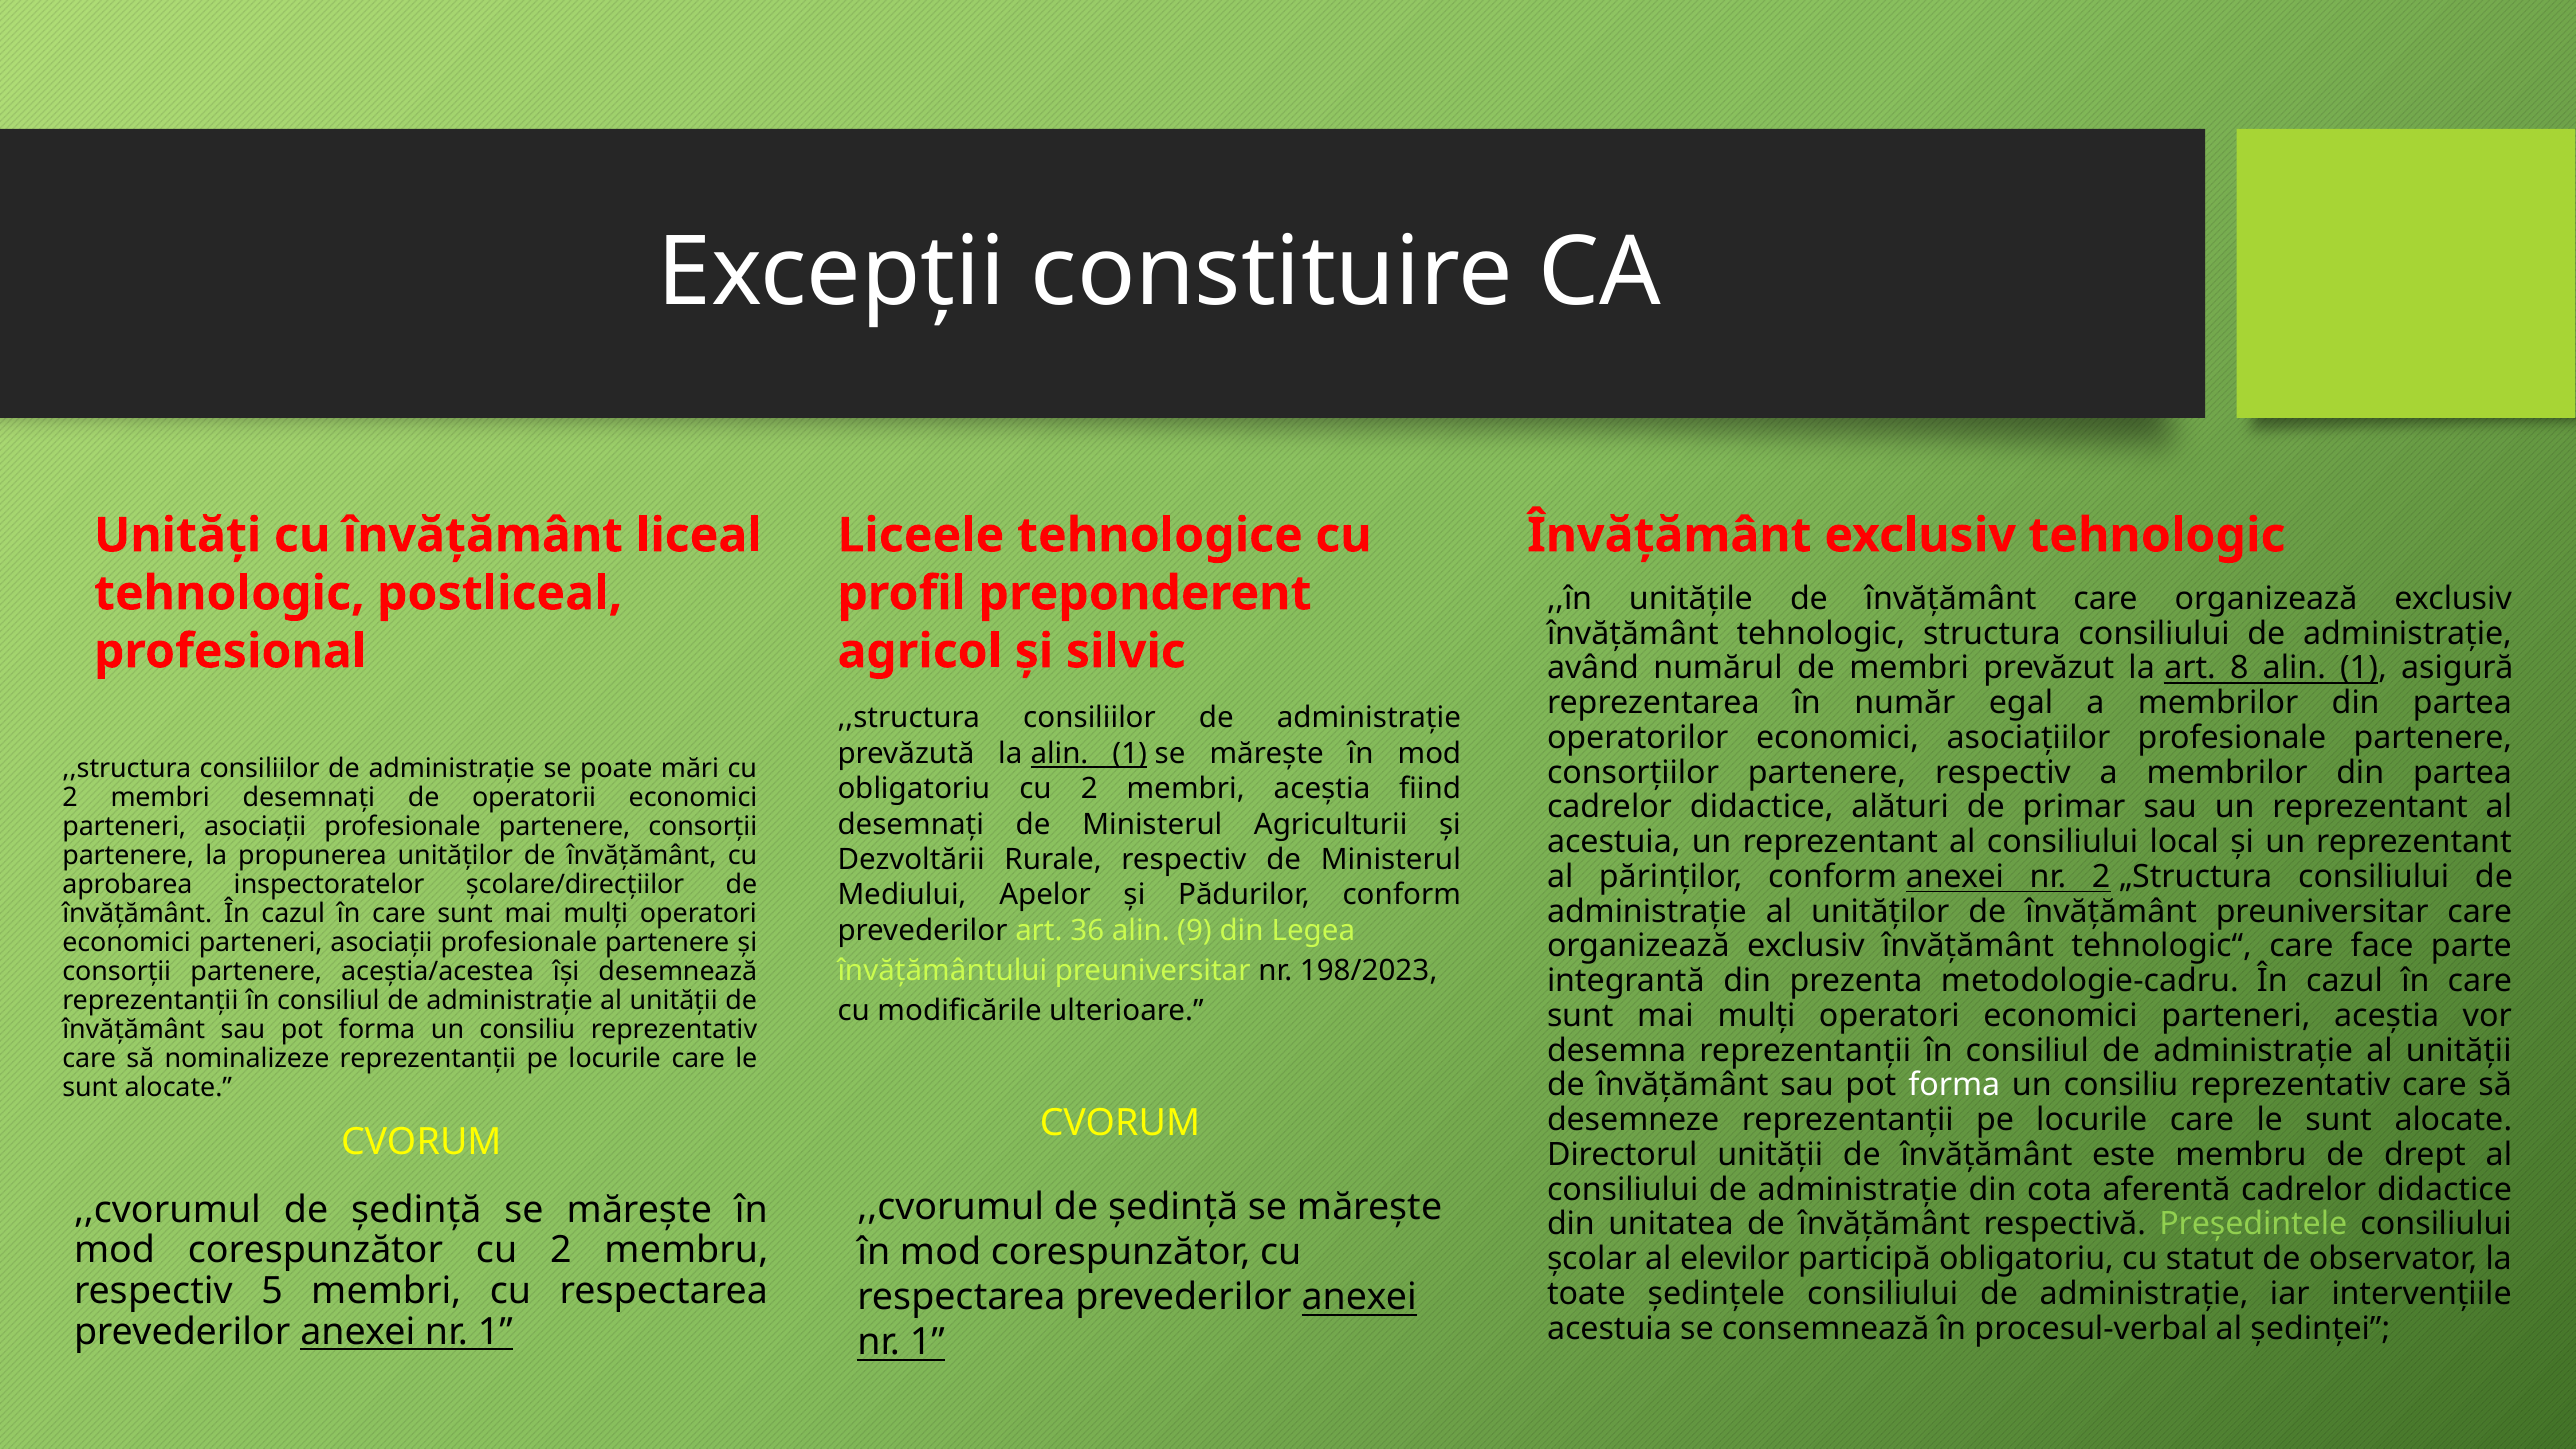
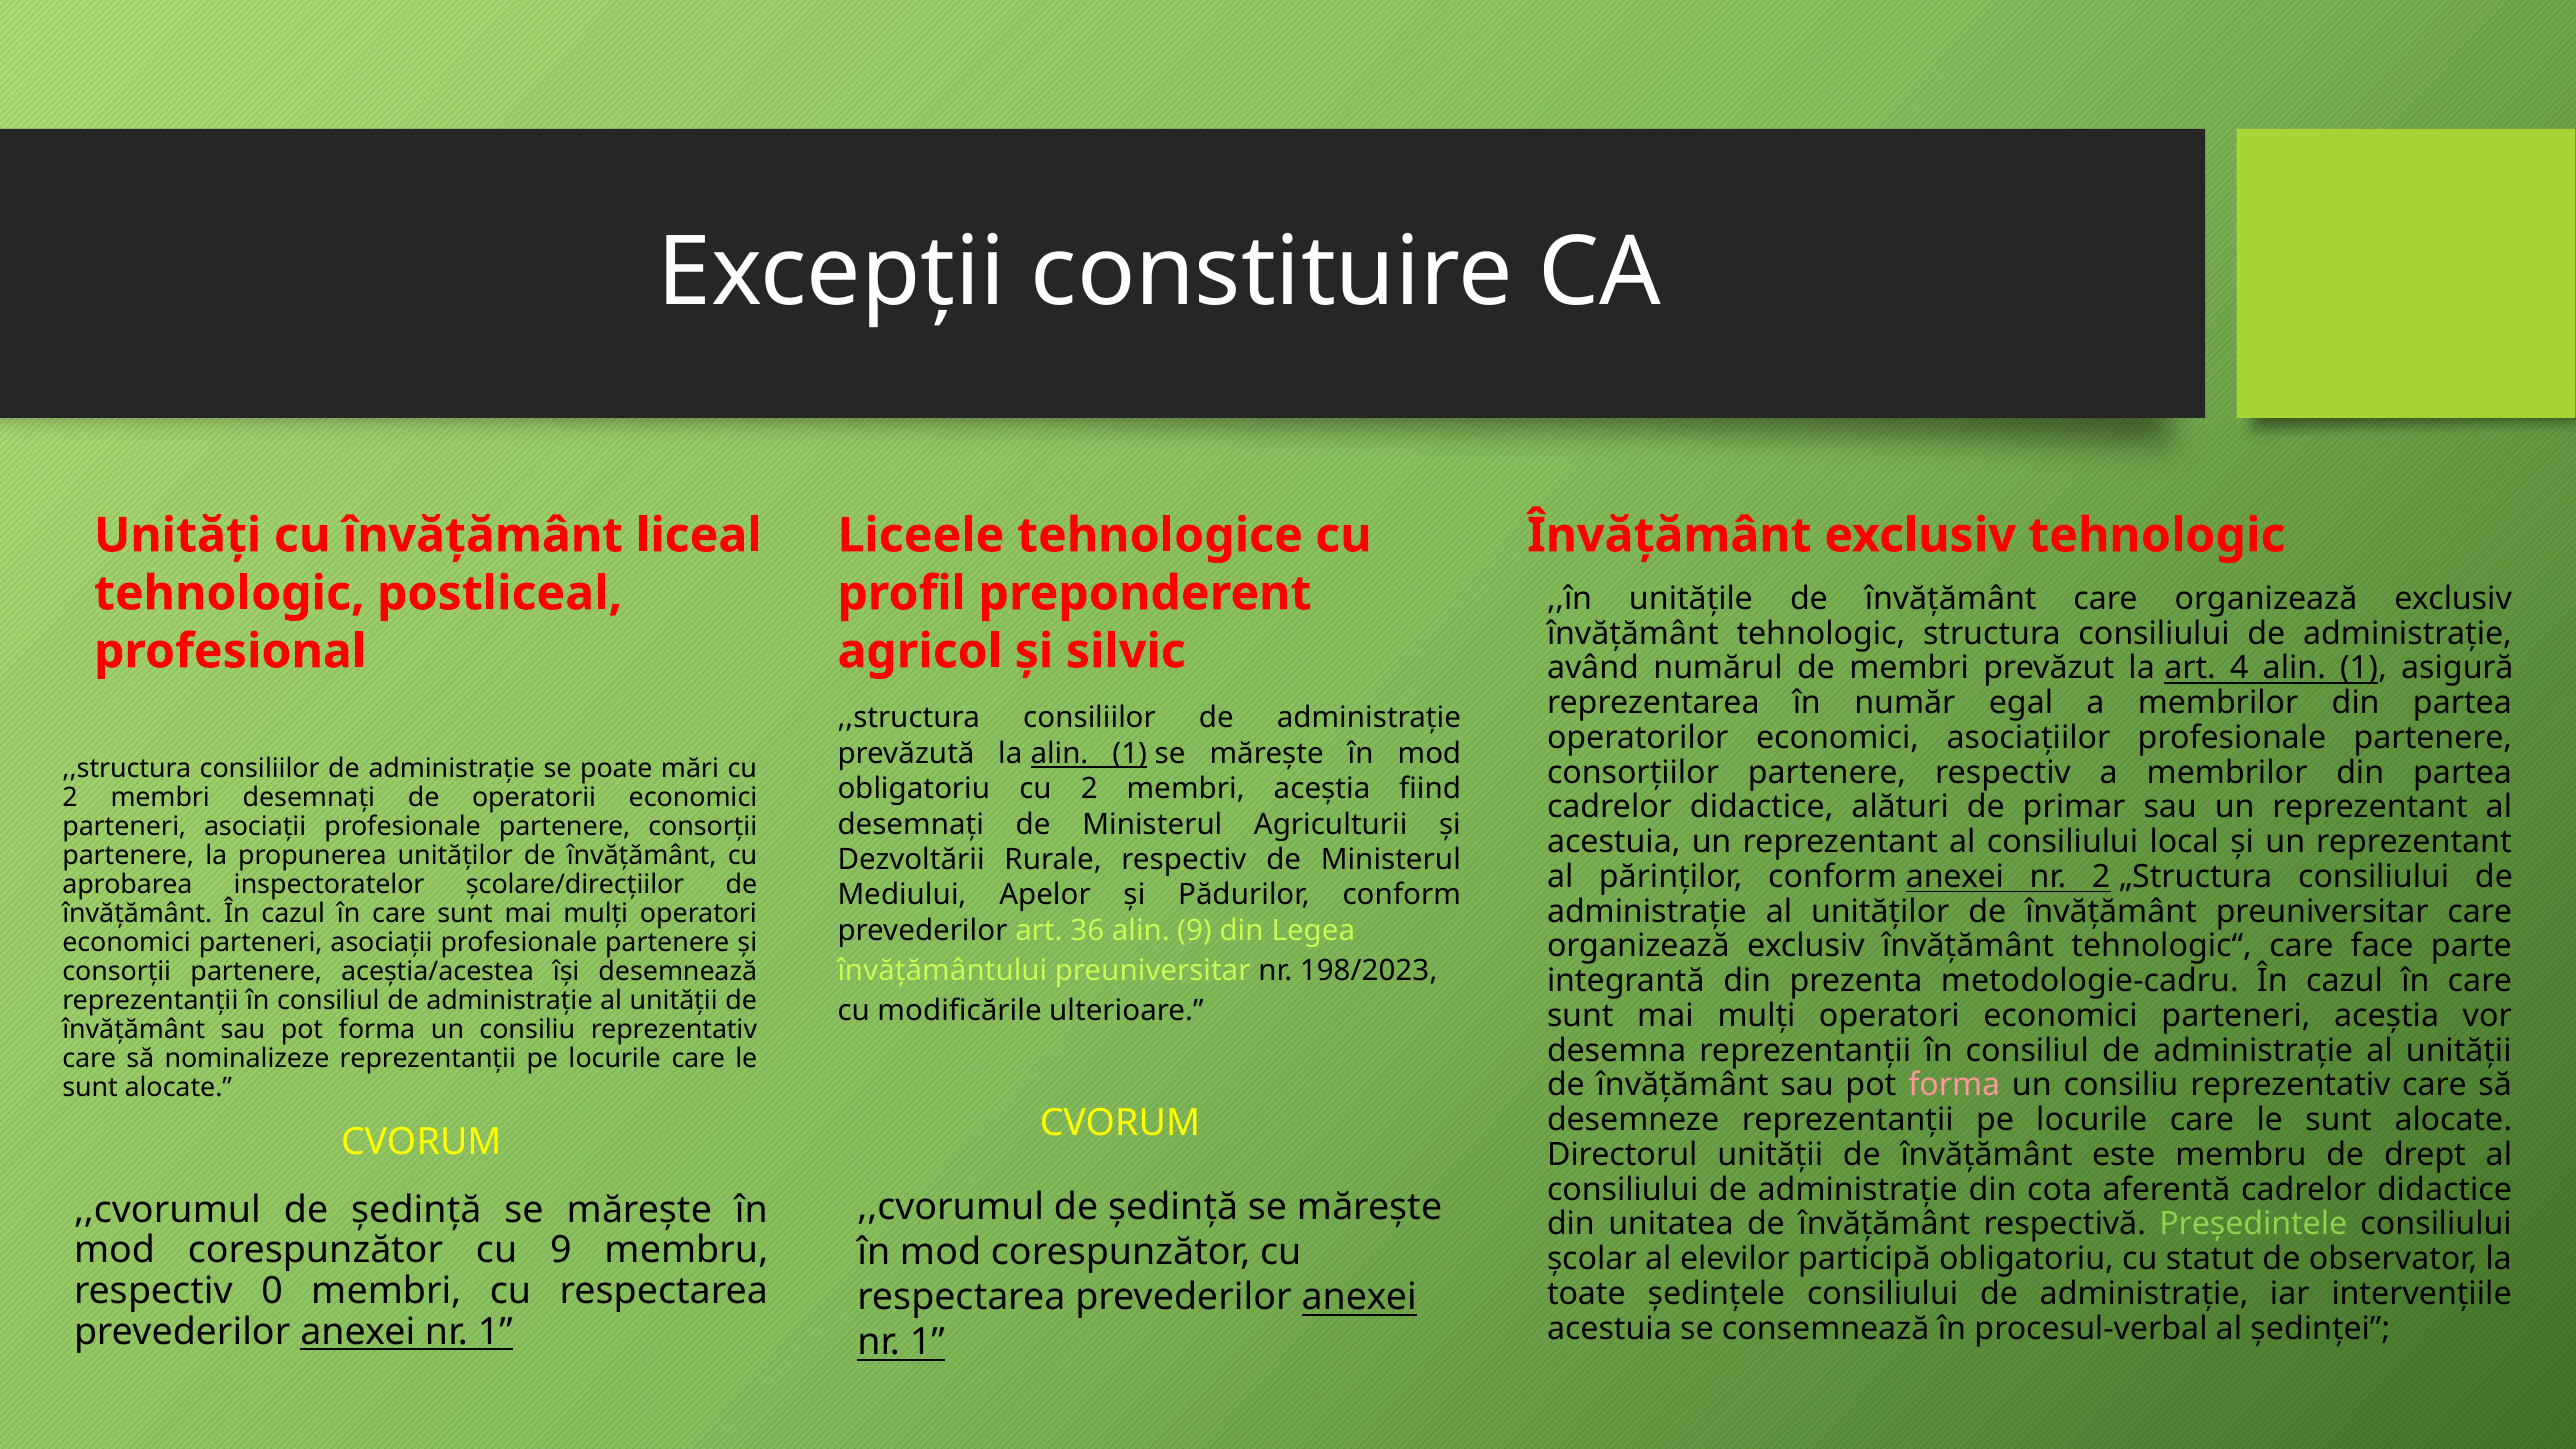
8: 8 -> 4
forma at (1954, 1085) colour: white -> pink
corespunzător cu 2: 2 -> 9
5: 5 -> 0
